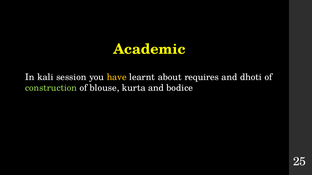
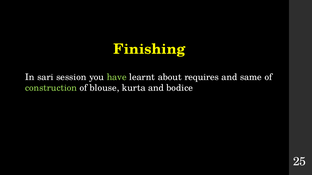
Academic: Academic -> Finishing
kali: kali -> sari
have colour: yellow -> light green
dhoti: dhoti -> same
